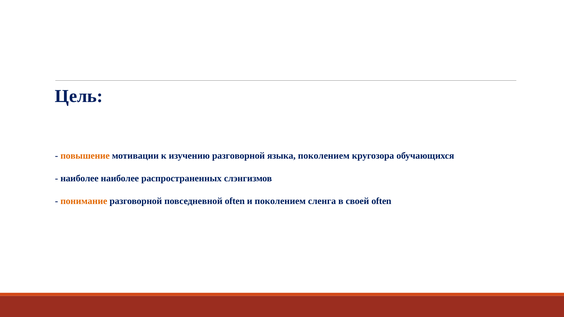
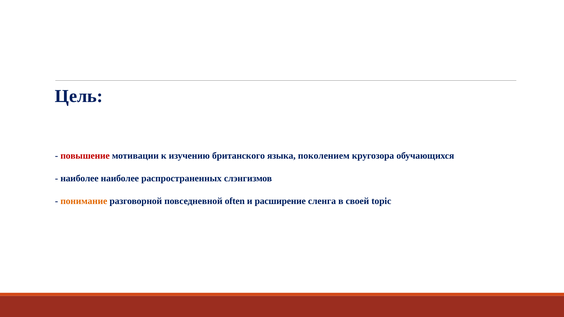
повышение colour: orange -> red
изучению разговорной: разговорной -> британского
и поколением: поколением -> расширение
своей often: often -> topic
